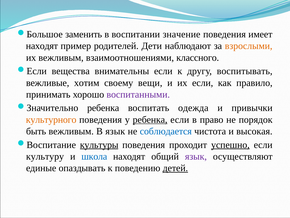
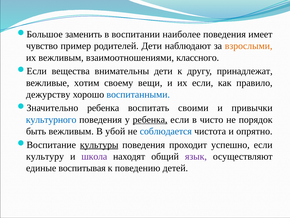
значение: значение -> наиболее
находят at (42, 46): находят -> чувство
внимательны если: если -> дети
воспитывать: воспитывать -> принадлежат
принимать: принимать -> дежурству
воспитанными colour: purple -> blue
одежда: одежда -> своими
культурного colour: orange -> blue
право: право -> чисто
В язык: язык -> убой
высокая: высокая -> опрятно
успешно underline: present -> none
школа colour: blue -> purple
опаздывать: опаздывать -> воспитывая
детей underline: present -> none
